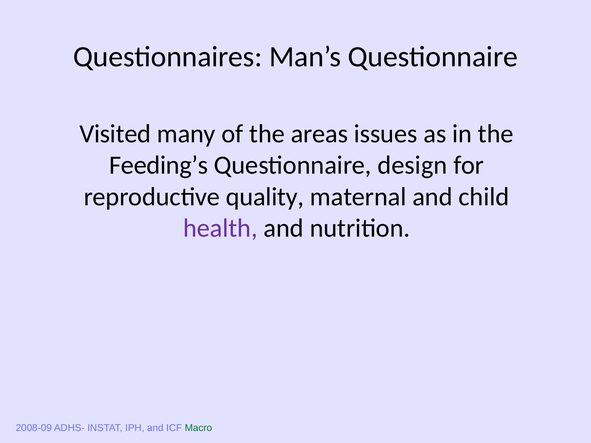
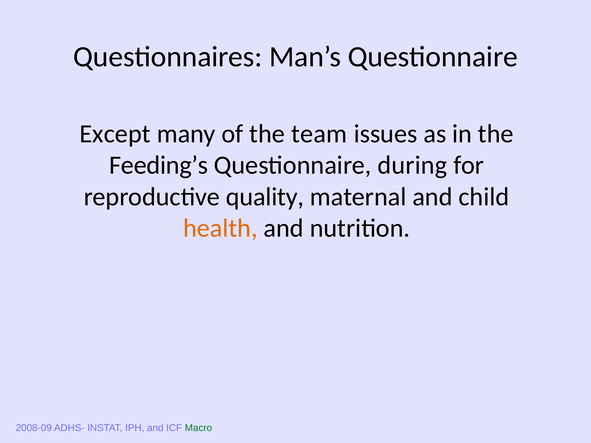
Visited: Visited -> Except
areas: areas -> team
design: design -> during
health colour: purple -> orange
